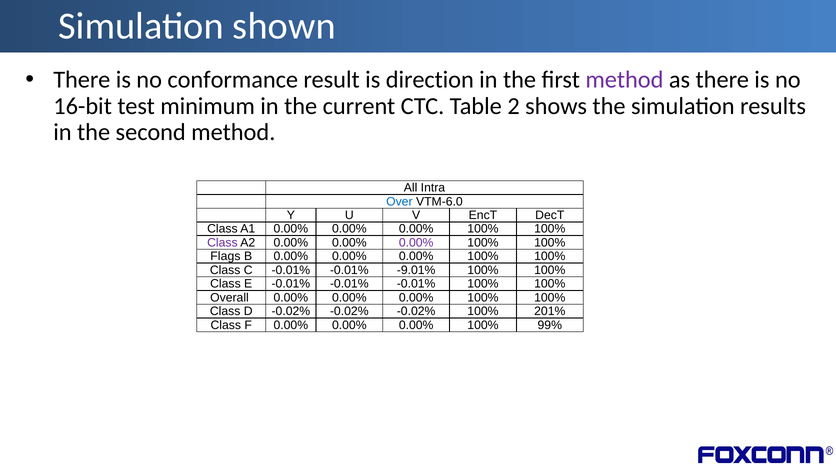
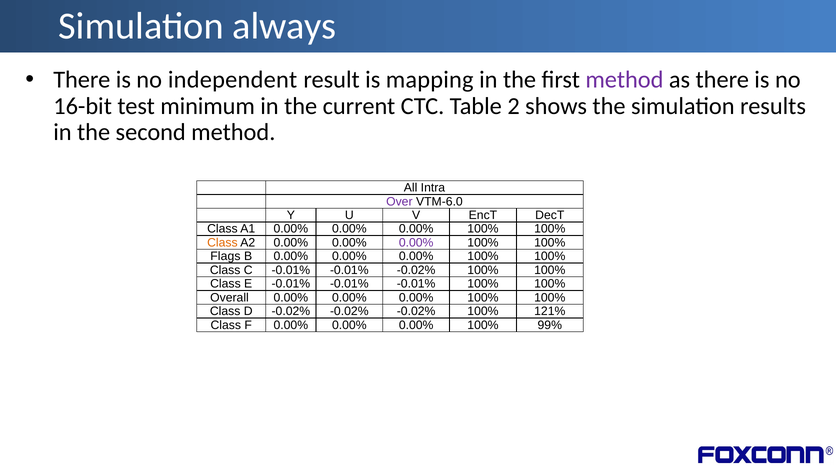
shown: shown -> always
conformance: conformance -> independent
direction: direction -> mapping
Over colour: blue -> purple
Class at (222, 243) colour: purple -> orange
-0.01% -9.01%: -9.01% -> -0.02%
201%: 201% -> 121%
